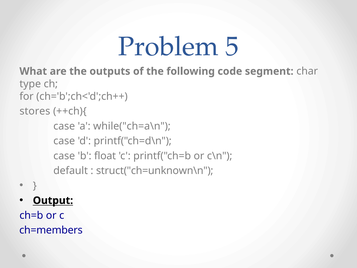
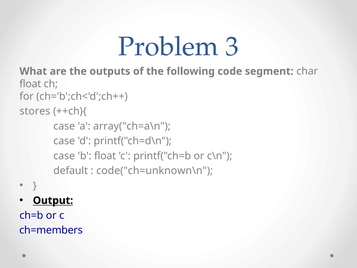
5: 5 -> 3
type at (30, 84): type -> float
while("ch=a\n: while("ch=a\n -> array("ch=a\n
struct("ch=unknown\n: struct("ch=unknown\n -> code("ch=unknown\n
